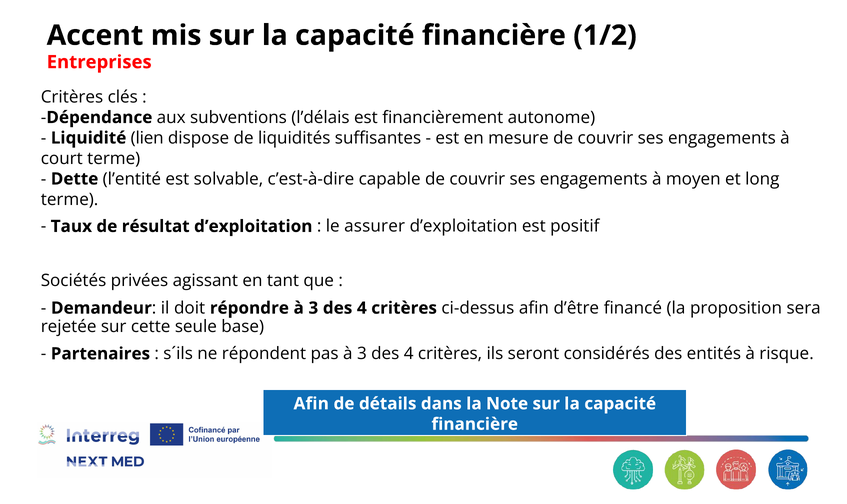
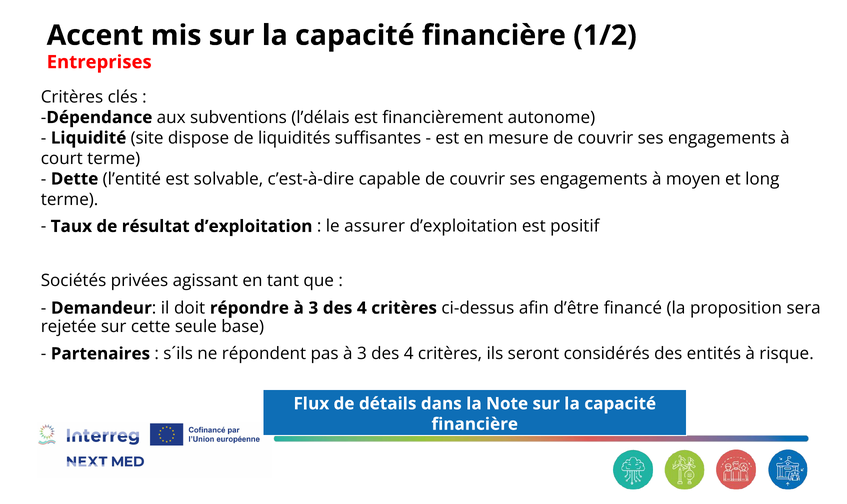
lien: lien -> site
Afin at (311, 404): Afin -> Flux
